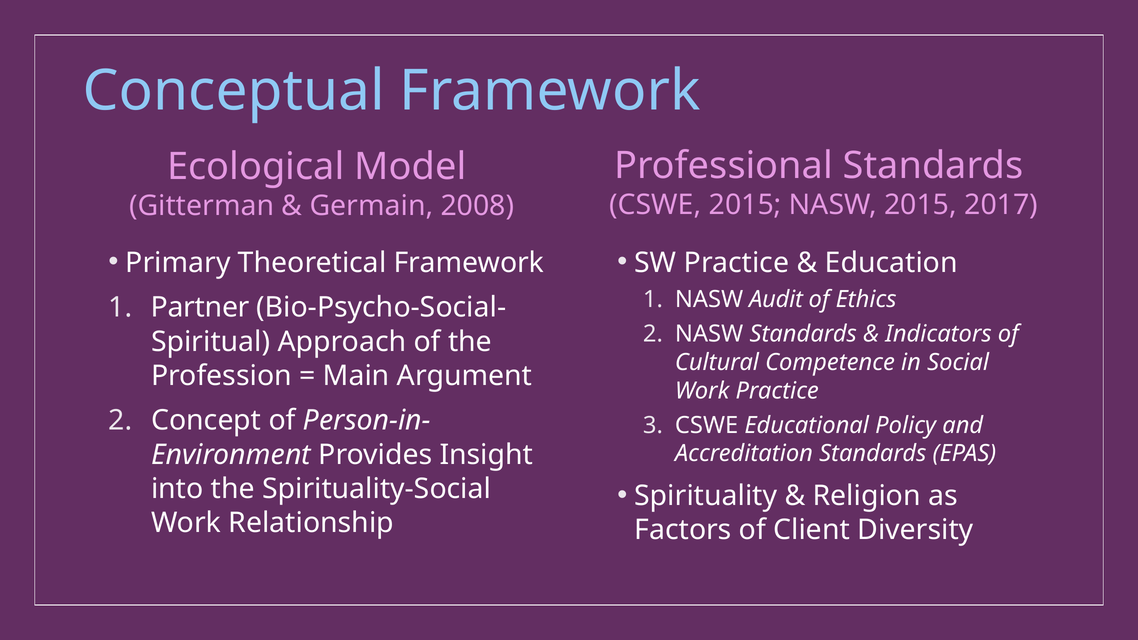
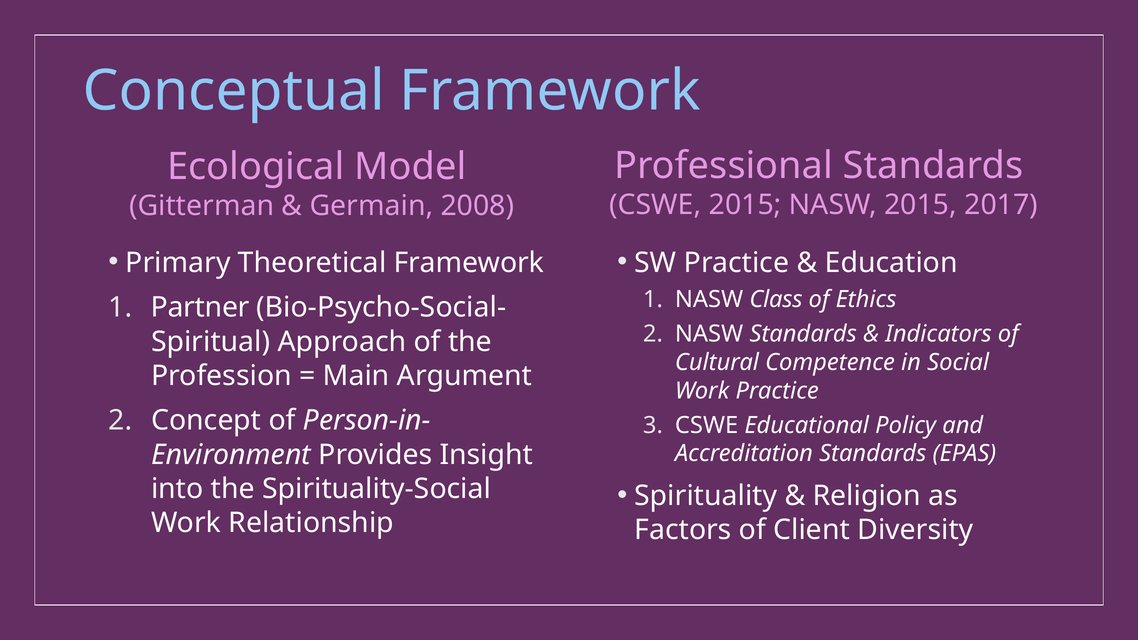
Audit: Audit -> Class
